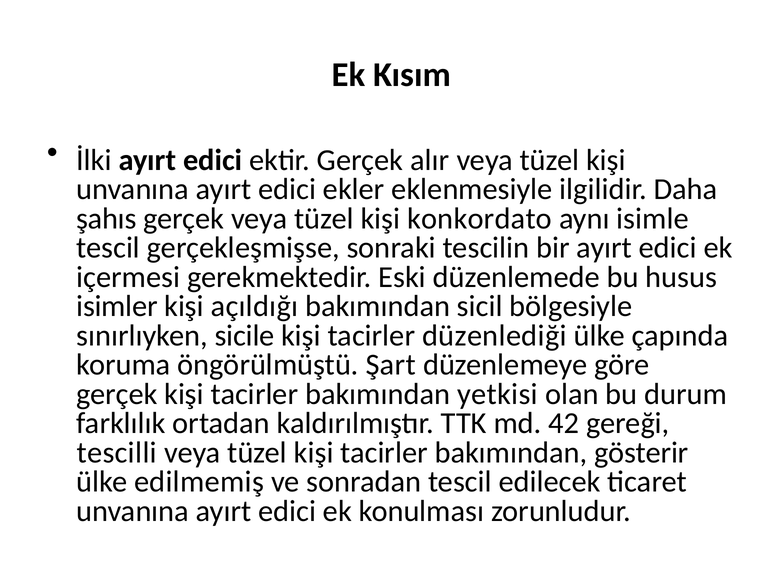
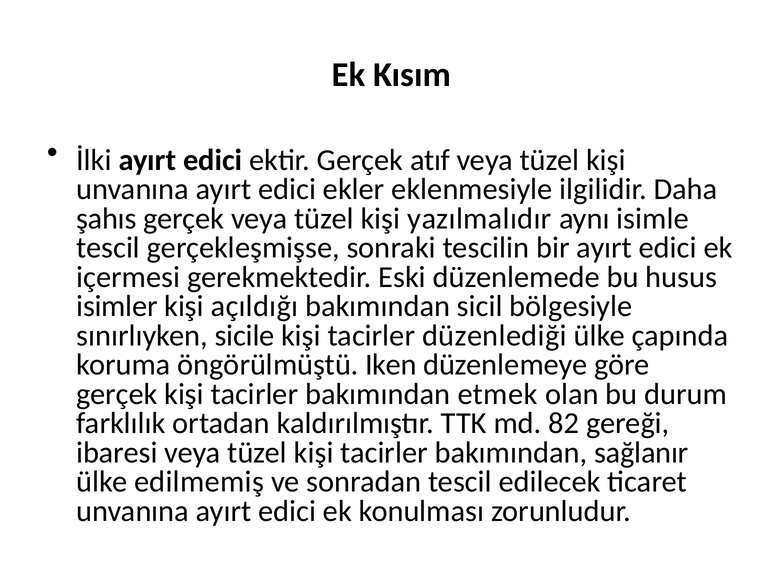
alır: alır -> atıf
konkordato: konkordato -> yazılmalıdır
Şart: Şart -> Iken
yetkisi: yetkisi -> etmek
42: 42 -> 82
tescilli: tescilli -> ibaresi
gösterir: gösterir -> sağlanır
